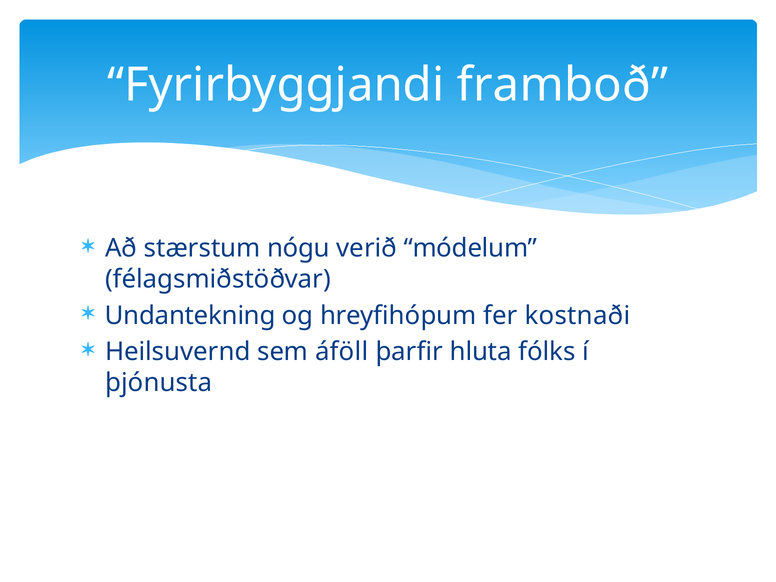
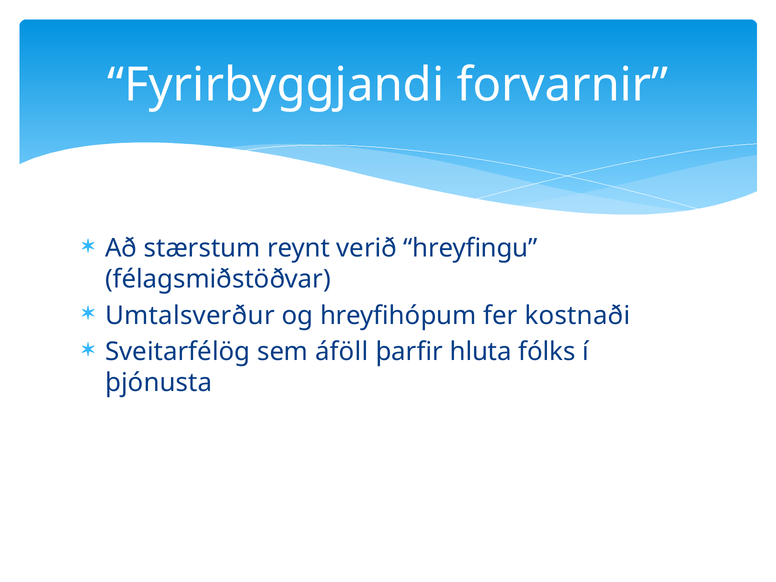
framboð: framboð -> forvarnir
nógu: nógu -> reynt
módelum: módelum -> hreyfingu
Undantekning: Undantekning -> Umtalsverður
Heilsuvernd: Heilsuvernd -> Sveitarfélög
